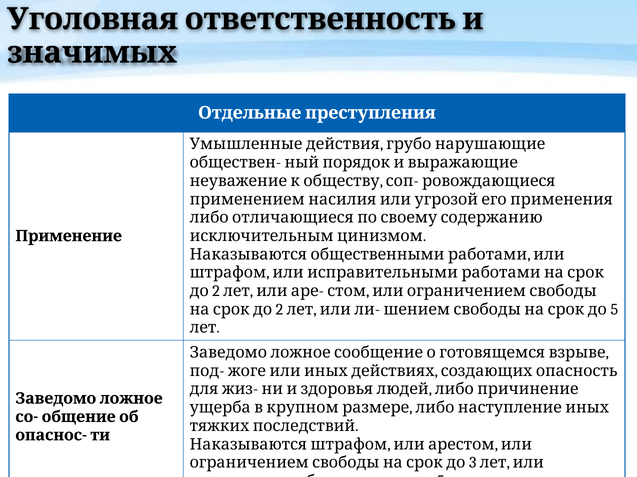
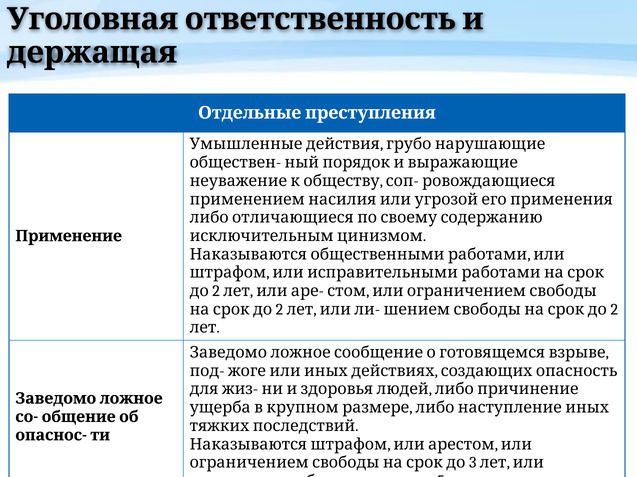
значимых: значимых -> держащая
5 at (614, 310): 5 -> 2
